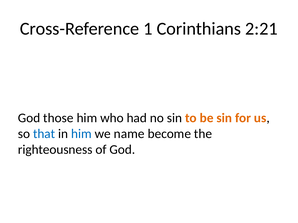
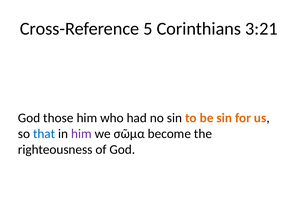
1: 1 -> 5
2:21: 2:21 -> 3:21
him at (81, 134) colour: blue -> purple
name: name -> σῶμα
